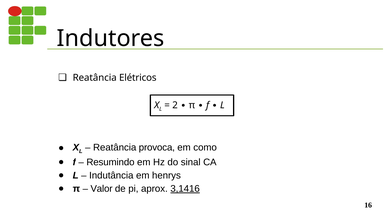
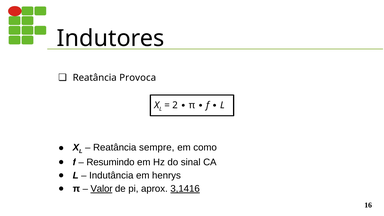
Elétricos: Elétricos -> Provoca
provoca: provoca -> sempre
Valor underline: none -> present
